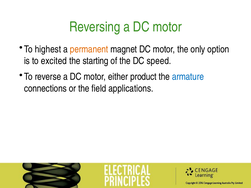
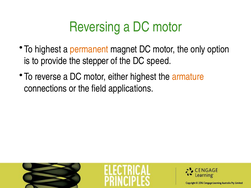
excited: excited -> provide
starting: starting -> stepper
either product: product -> highest
armature colour: blue -> orange
